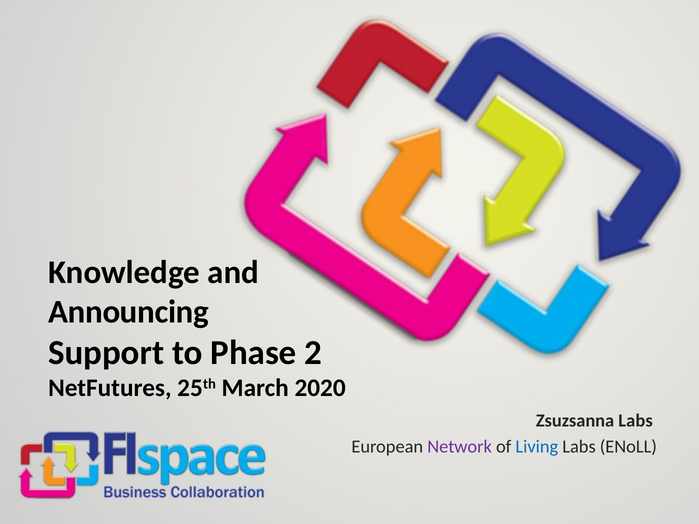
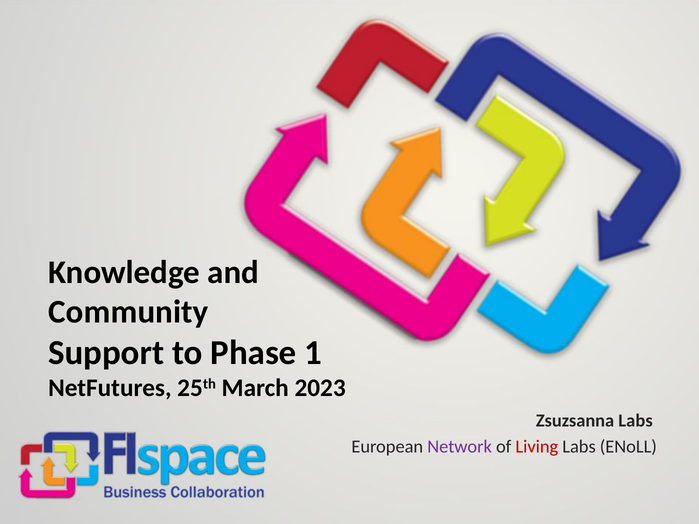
Announcing: Announcing -> Community
2: 2 -> 1
2020: 2020 -> 2023
Living colour: blue -> red
